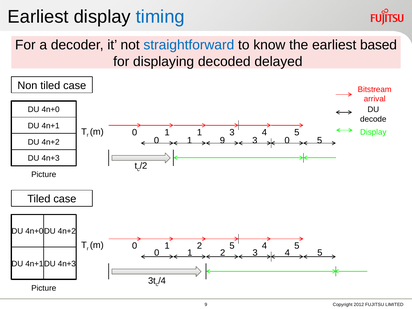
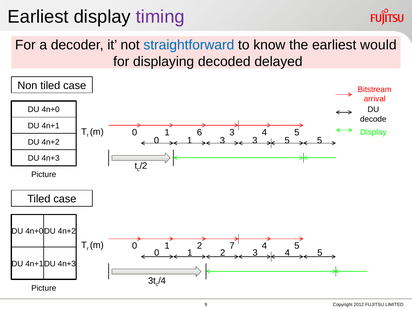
timing colour: blue -> purple
based: based -> would
m 0 1: 1 -> 6
0 1 9: 9 -> 3
3 0: 0 -> 5
1 5: 5 -> 7
